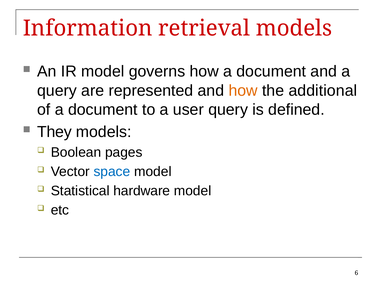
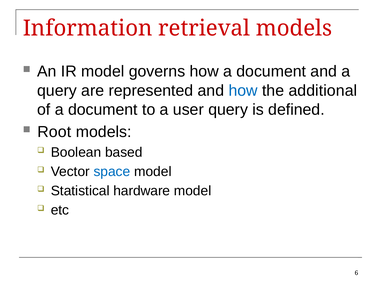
how at (243, 90) colour: orange -> blue
They: They -> Root
pages: pages -> based
